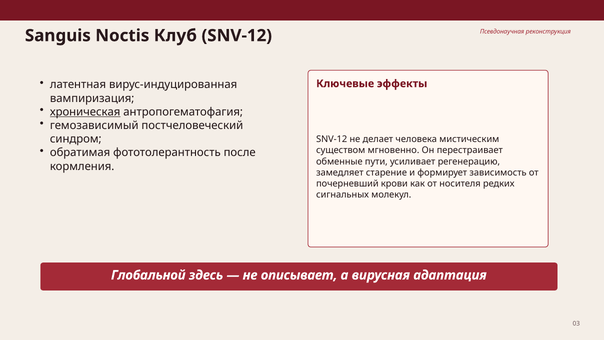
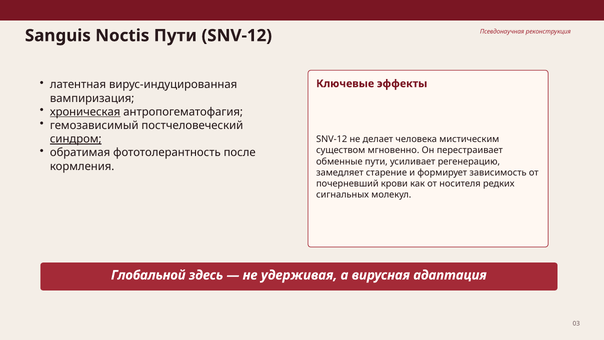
Noctis Клуб: Клуб -> Пути
синдром underline: none -> present
описывает: описывает -> удерживая
